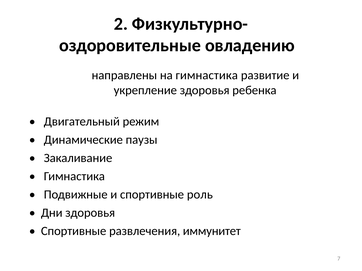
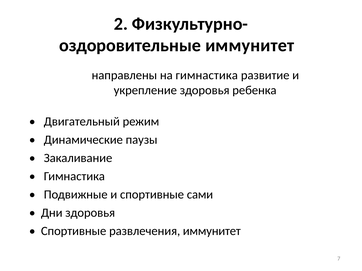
овладению at (250, 46): овладению -> иммунитет
роль: роль -> сами
